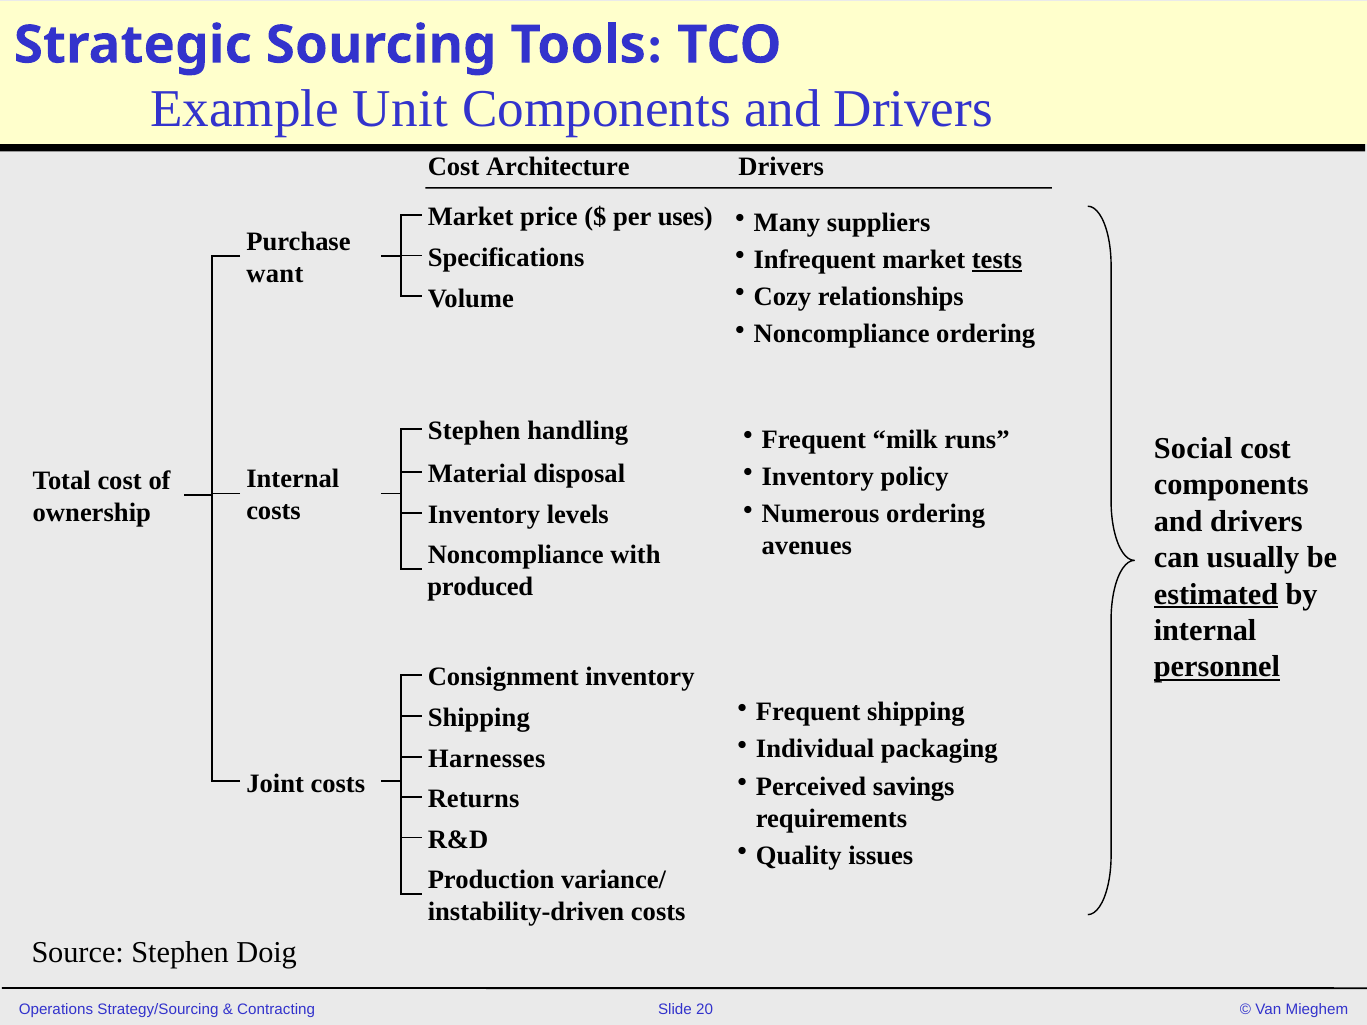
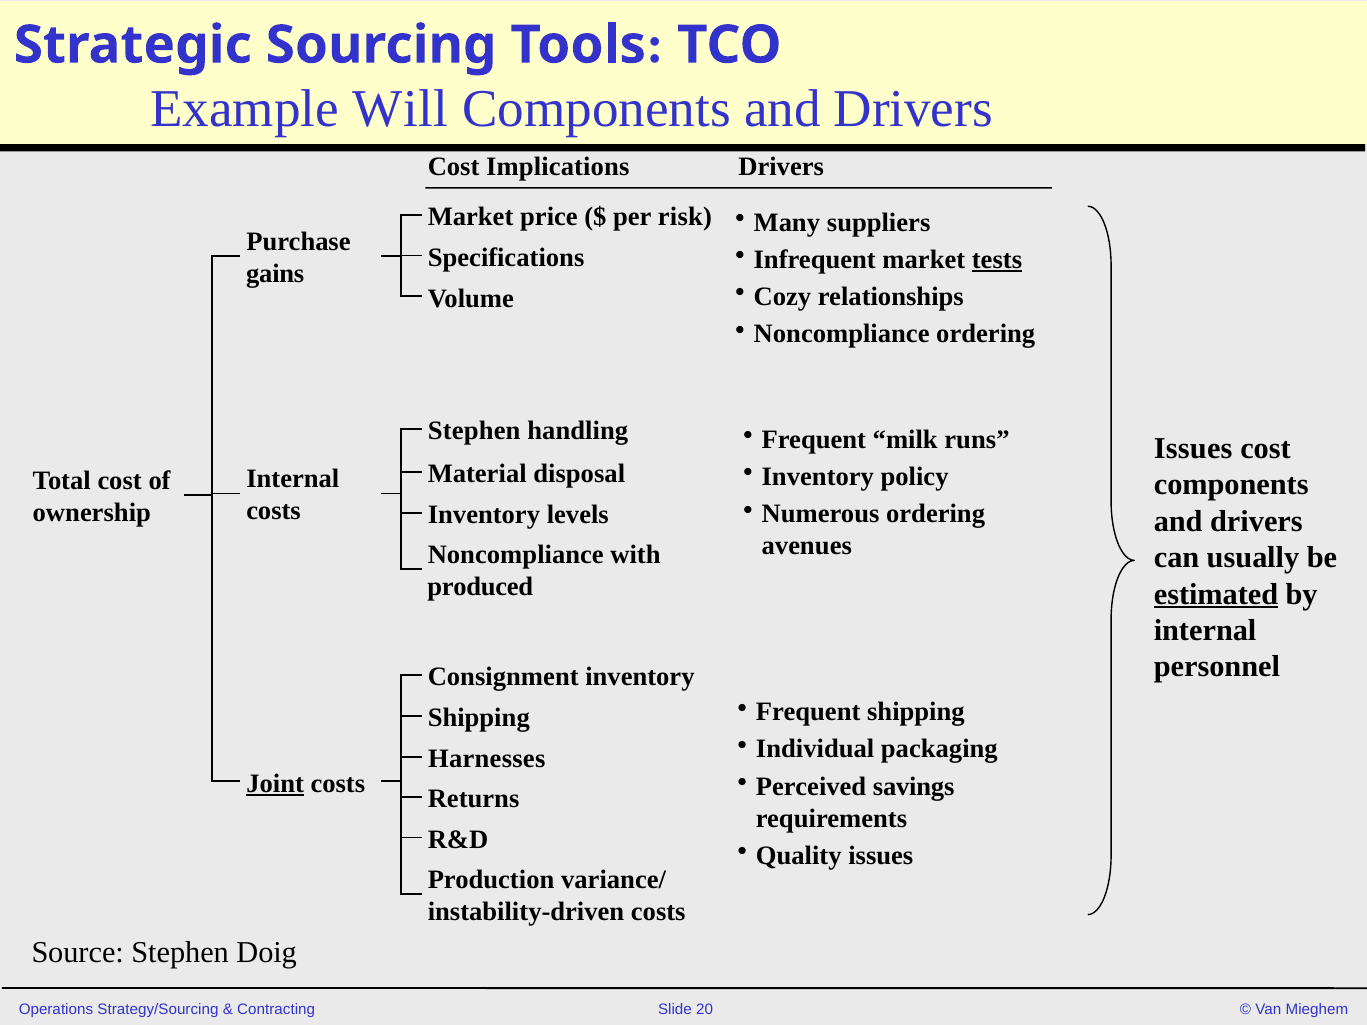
Unit: Unit -> Will
Architecture: Architecture -> Implications
uses: uses -> risk
want: want -> gains
Social at (1193, 448): Social -> Issues
personnel underline: present -> none
Joint underline: none -> present
